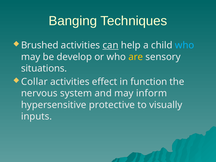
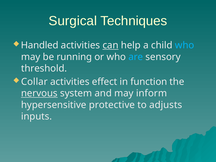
Banging: Banging -> Surgical
Brushed: Brushed -> Handled
develop: develop -> running
are colour: yellow -> light blue
situations: situations -> threshold
nervous underline: none -> present
visually: visually -> adjusts
